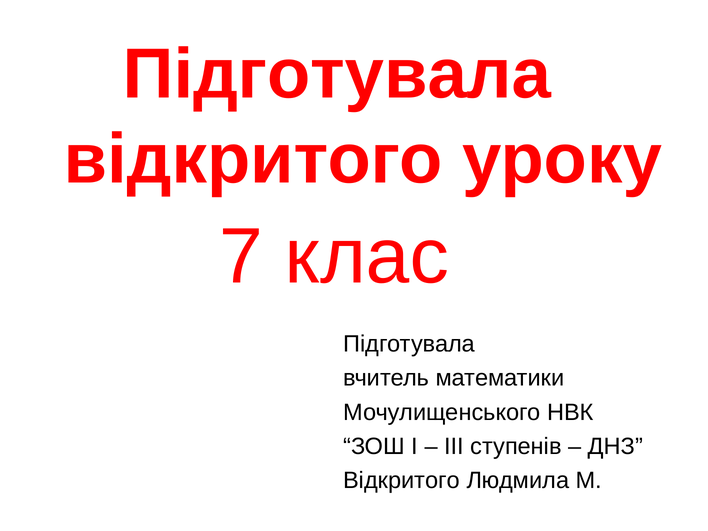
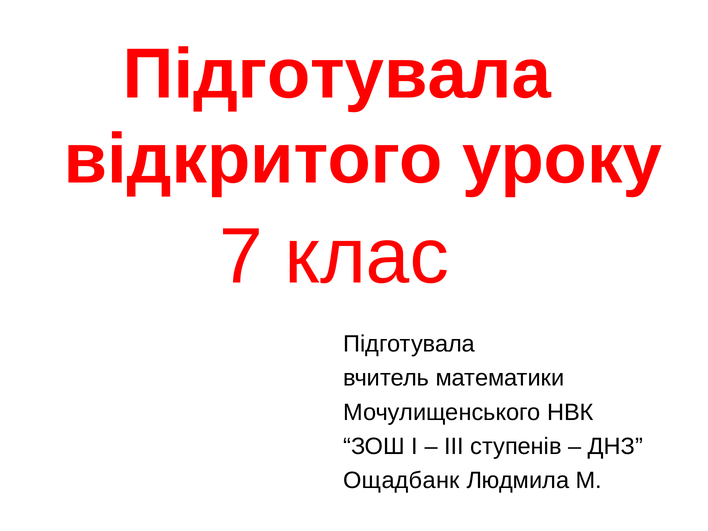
Відкритого at (402, 481): Відкритого -> Ощадбанк
